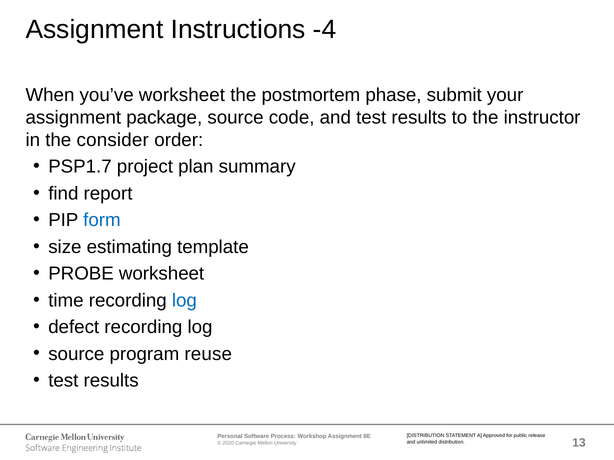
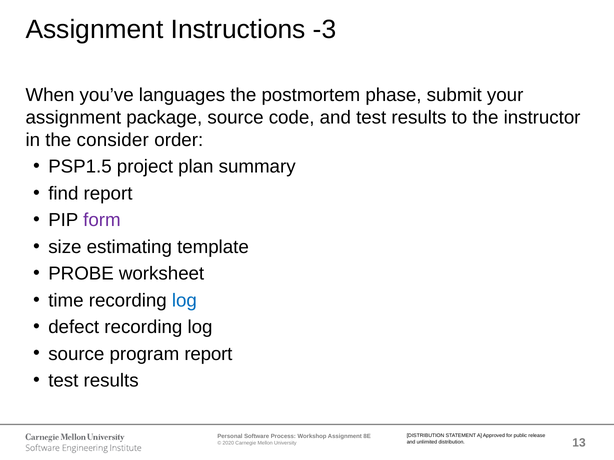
-4: -4 -> -3
you’ve worksheet: worksheet -> languages
PSP1.7: PSP1.7 -> PSP1.5
form colour: blue -> purple
program reuse: reuse -> report
